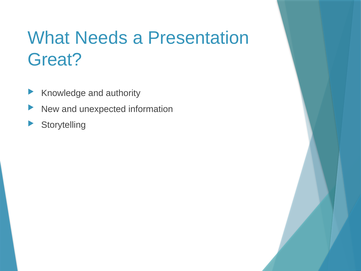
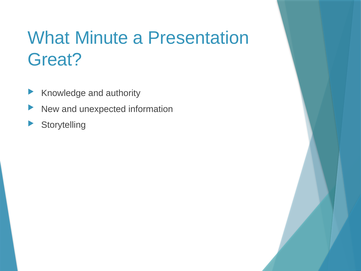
Needs: Needs -> Minute
